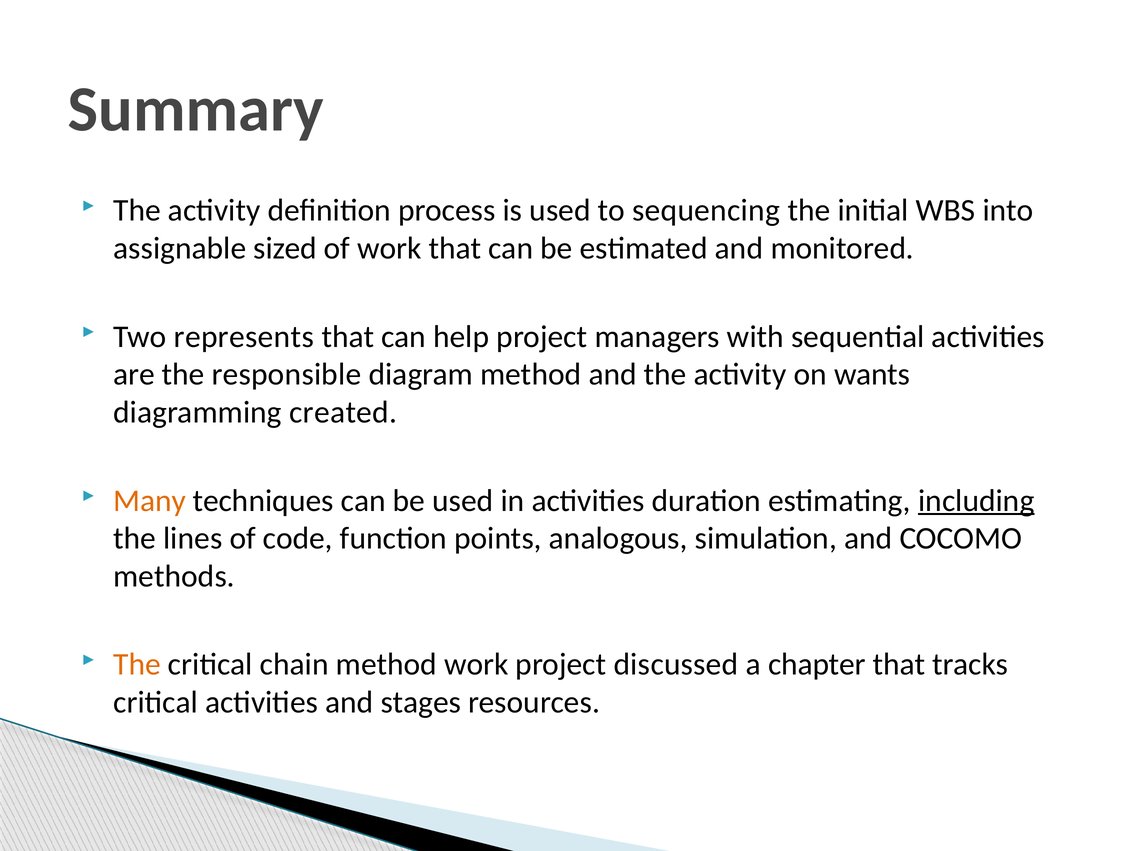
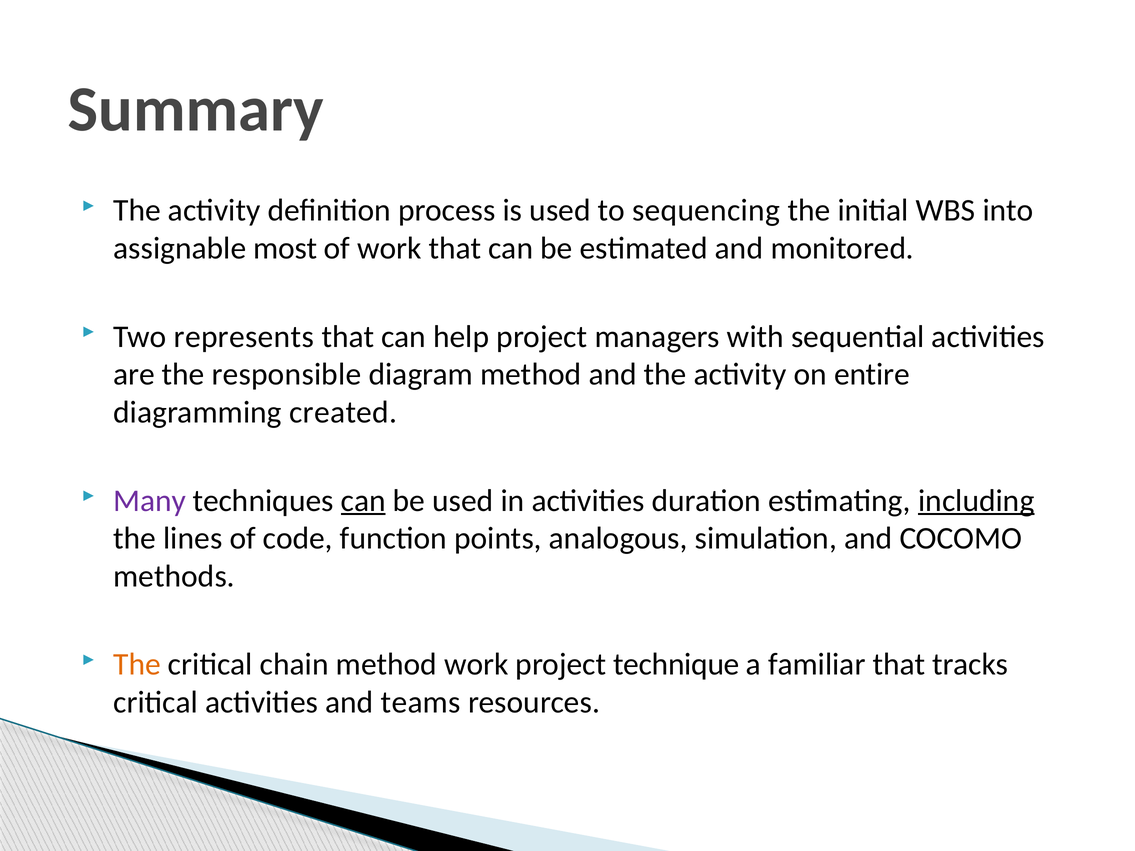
sized: sized -> most
wants: wants -> entire
Many colour: orange -> purple
can at (363, 501) underline: none -> present
discussed: discussed -> technique
chapter: chapter -> familiar
stages: stages -> teams
